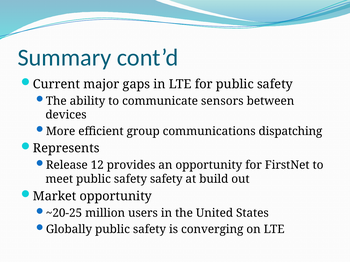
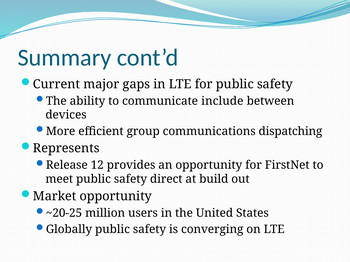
sensors: sensors -> include
safety safety: safety -> direct
